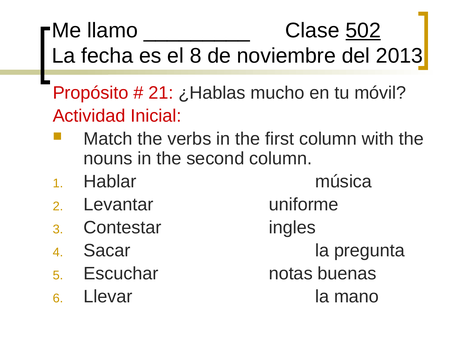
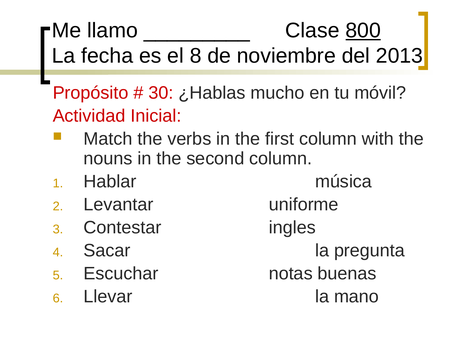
502: 502 -> 800
21: 21 -> 30
